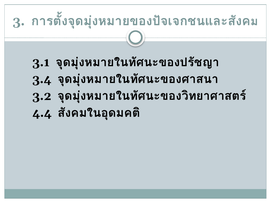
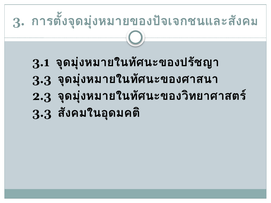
3.4 at (42, 79): 3.4 -> 3.3
3.2: 3.2 -> 2.3
4.4 at (42, 113): 4.4 -> 3.3
